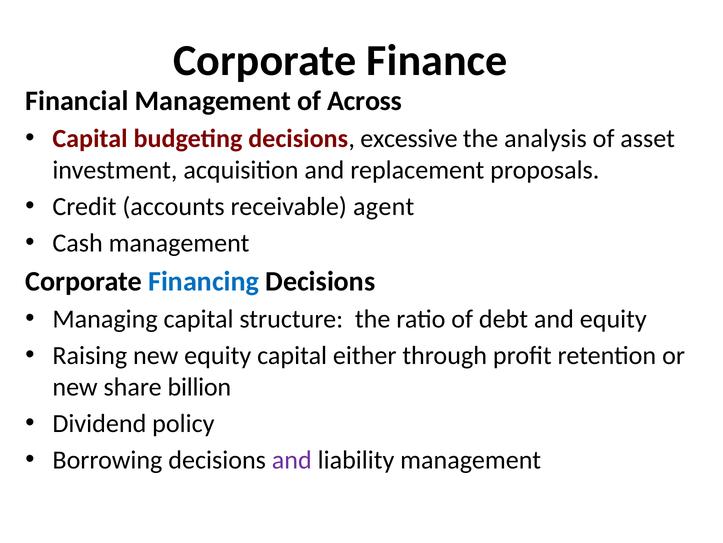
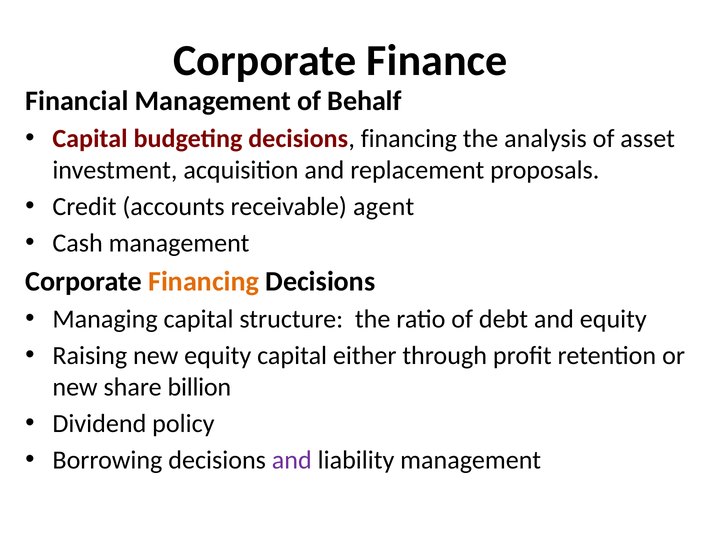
Across: Across -> Behalf
decisions excessive: excessive -> financing
Financing at (204, 281) colour: blue -> orange
